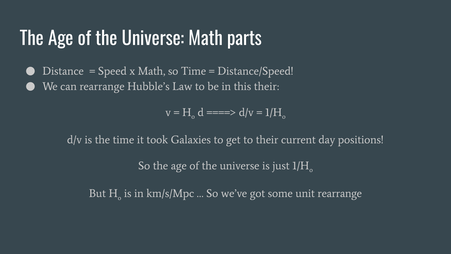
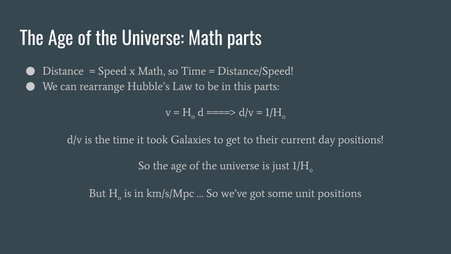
this their: their -> parts
unit rearrange: rearrange -> positions
